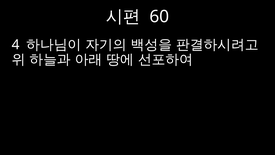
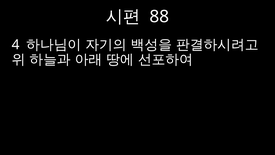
60: 60 -> 88
